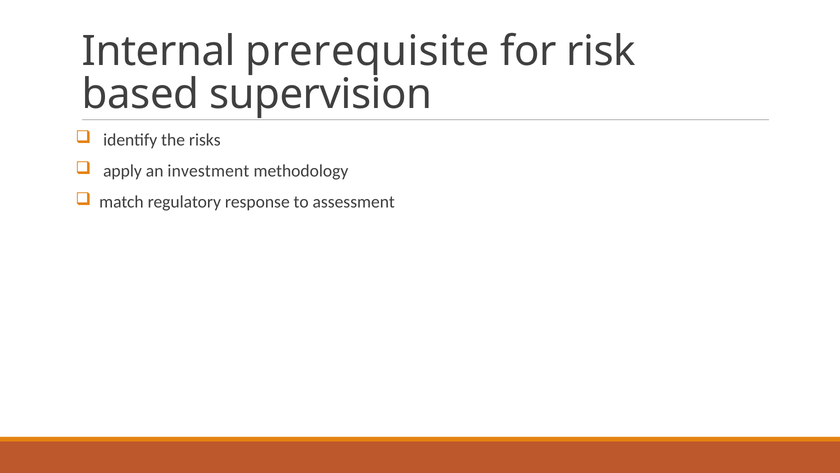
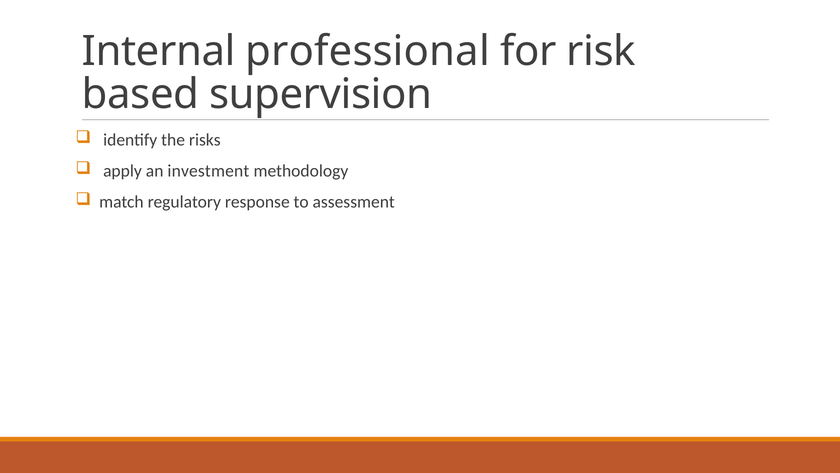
prerequisite: prerequisite -> professional
